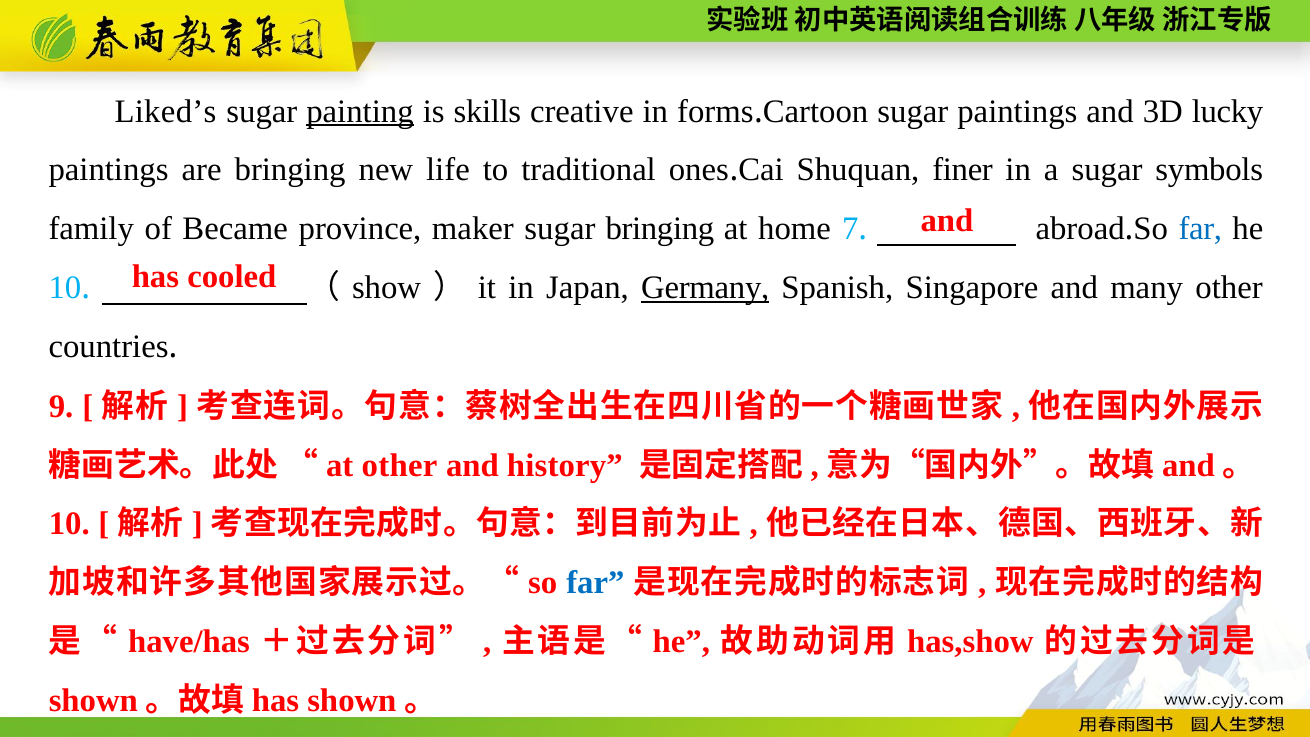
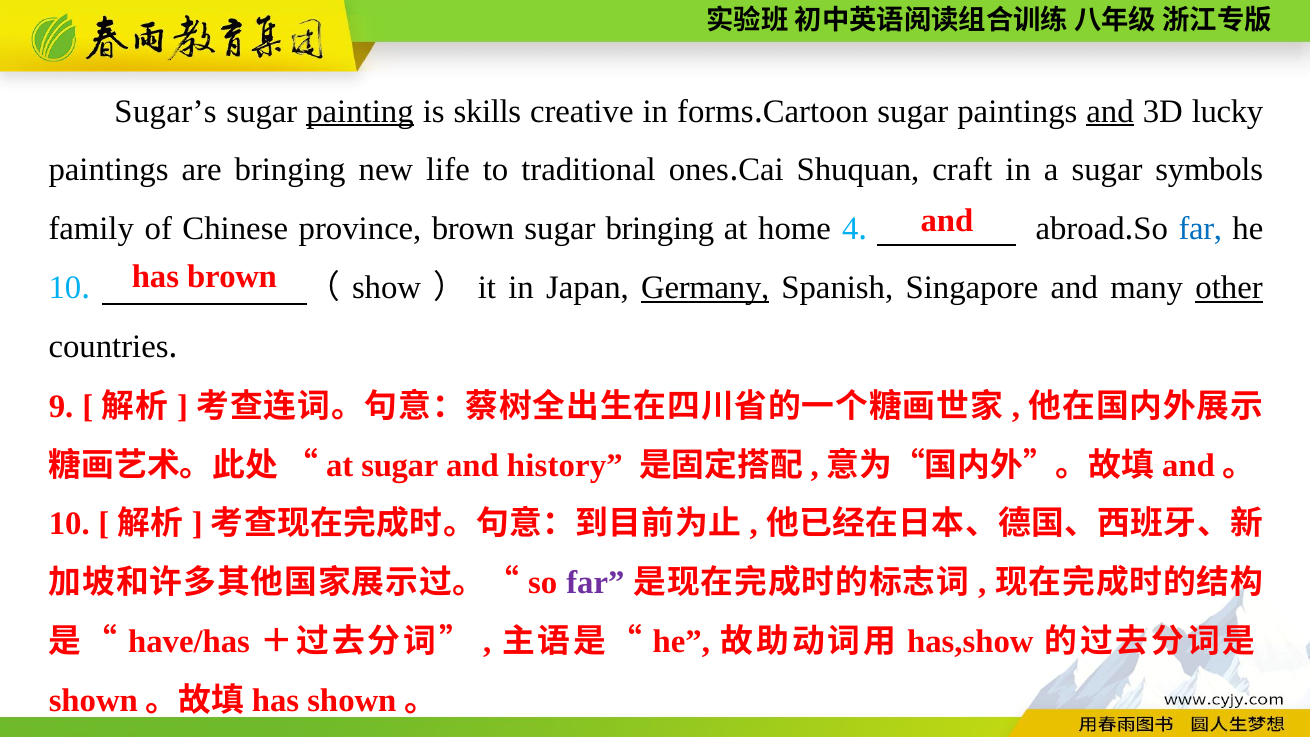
Liked’s: Liked’s -> Sugar’s
and at (1110, 111) underline: none -> present
finer: finer -> craft
Became: Became -> Chinese
province maker: maker -> brown
7: 7 -> 4
has cooled: cooled -> brown
other at (1229, 288) underline: none -> present
at other: other -> sugar
far at (595, 583) colour: blue -> purple
